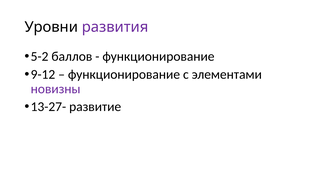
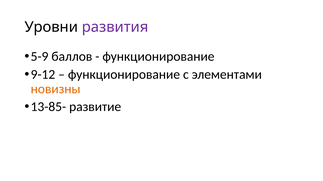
5-2: 5-2 -> 5-9
новизны colour: purple -> orange
13-27-: 13-27- -> 13-85-
